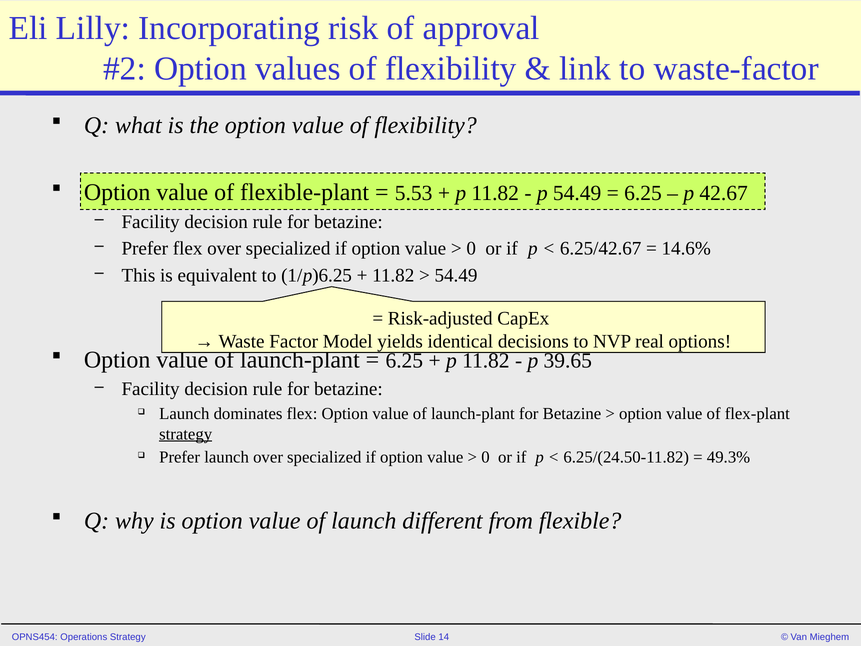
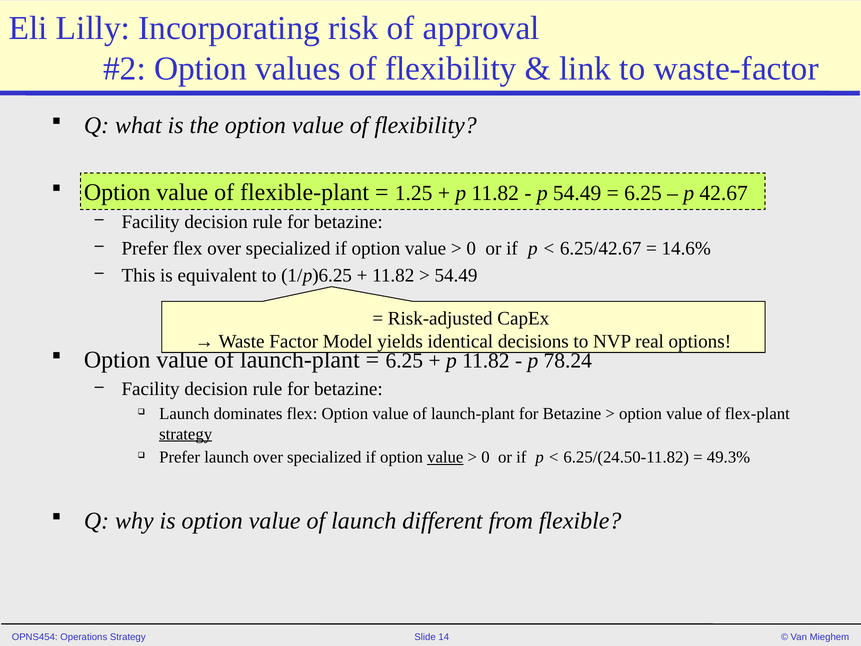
5.53: 5.53 -> 1.25
39.65: 39.65 -> 78.24
value at (445, 457) underline: none -> present
